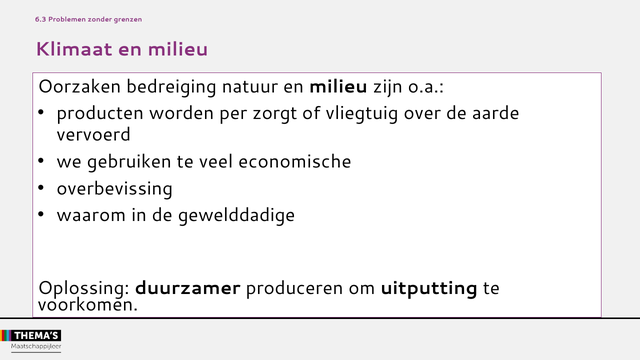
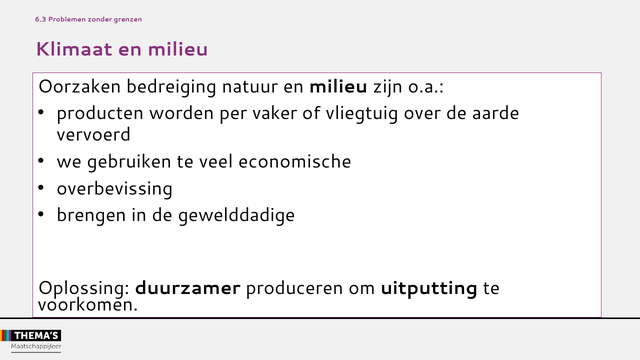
zorgt: zorgt -> vaker
waarom: waarom -> brengen
